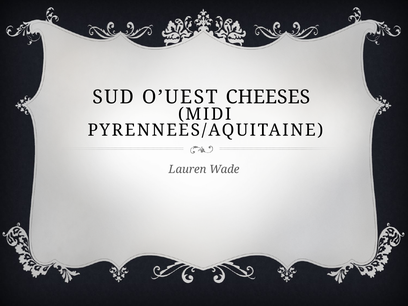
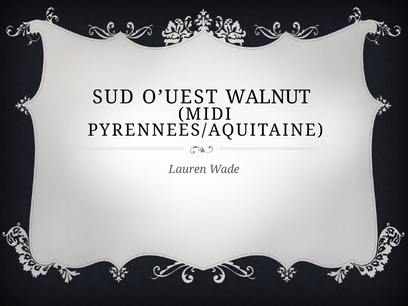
CHEESES: CHEESES -> WALNUT
